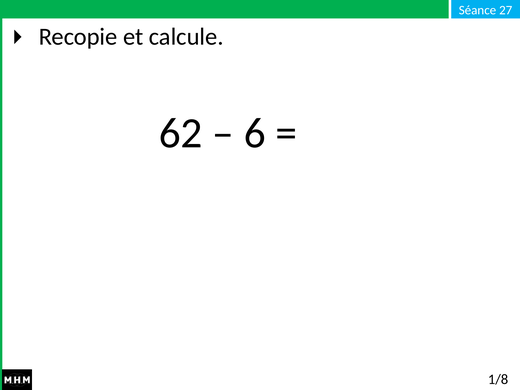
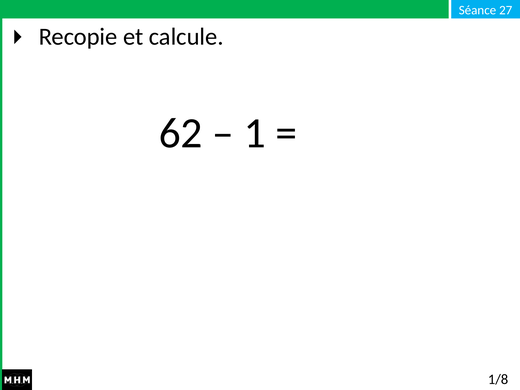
6: 6 -> 1
